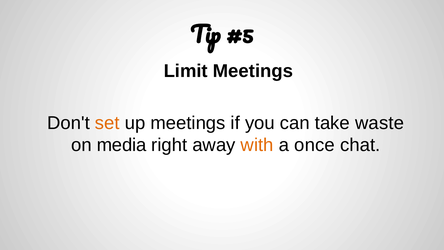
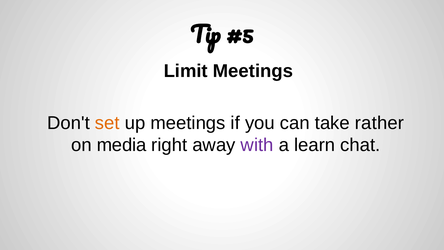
waste: waste -> rather
with colour: orange -> purple
once: once -> learn
